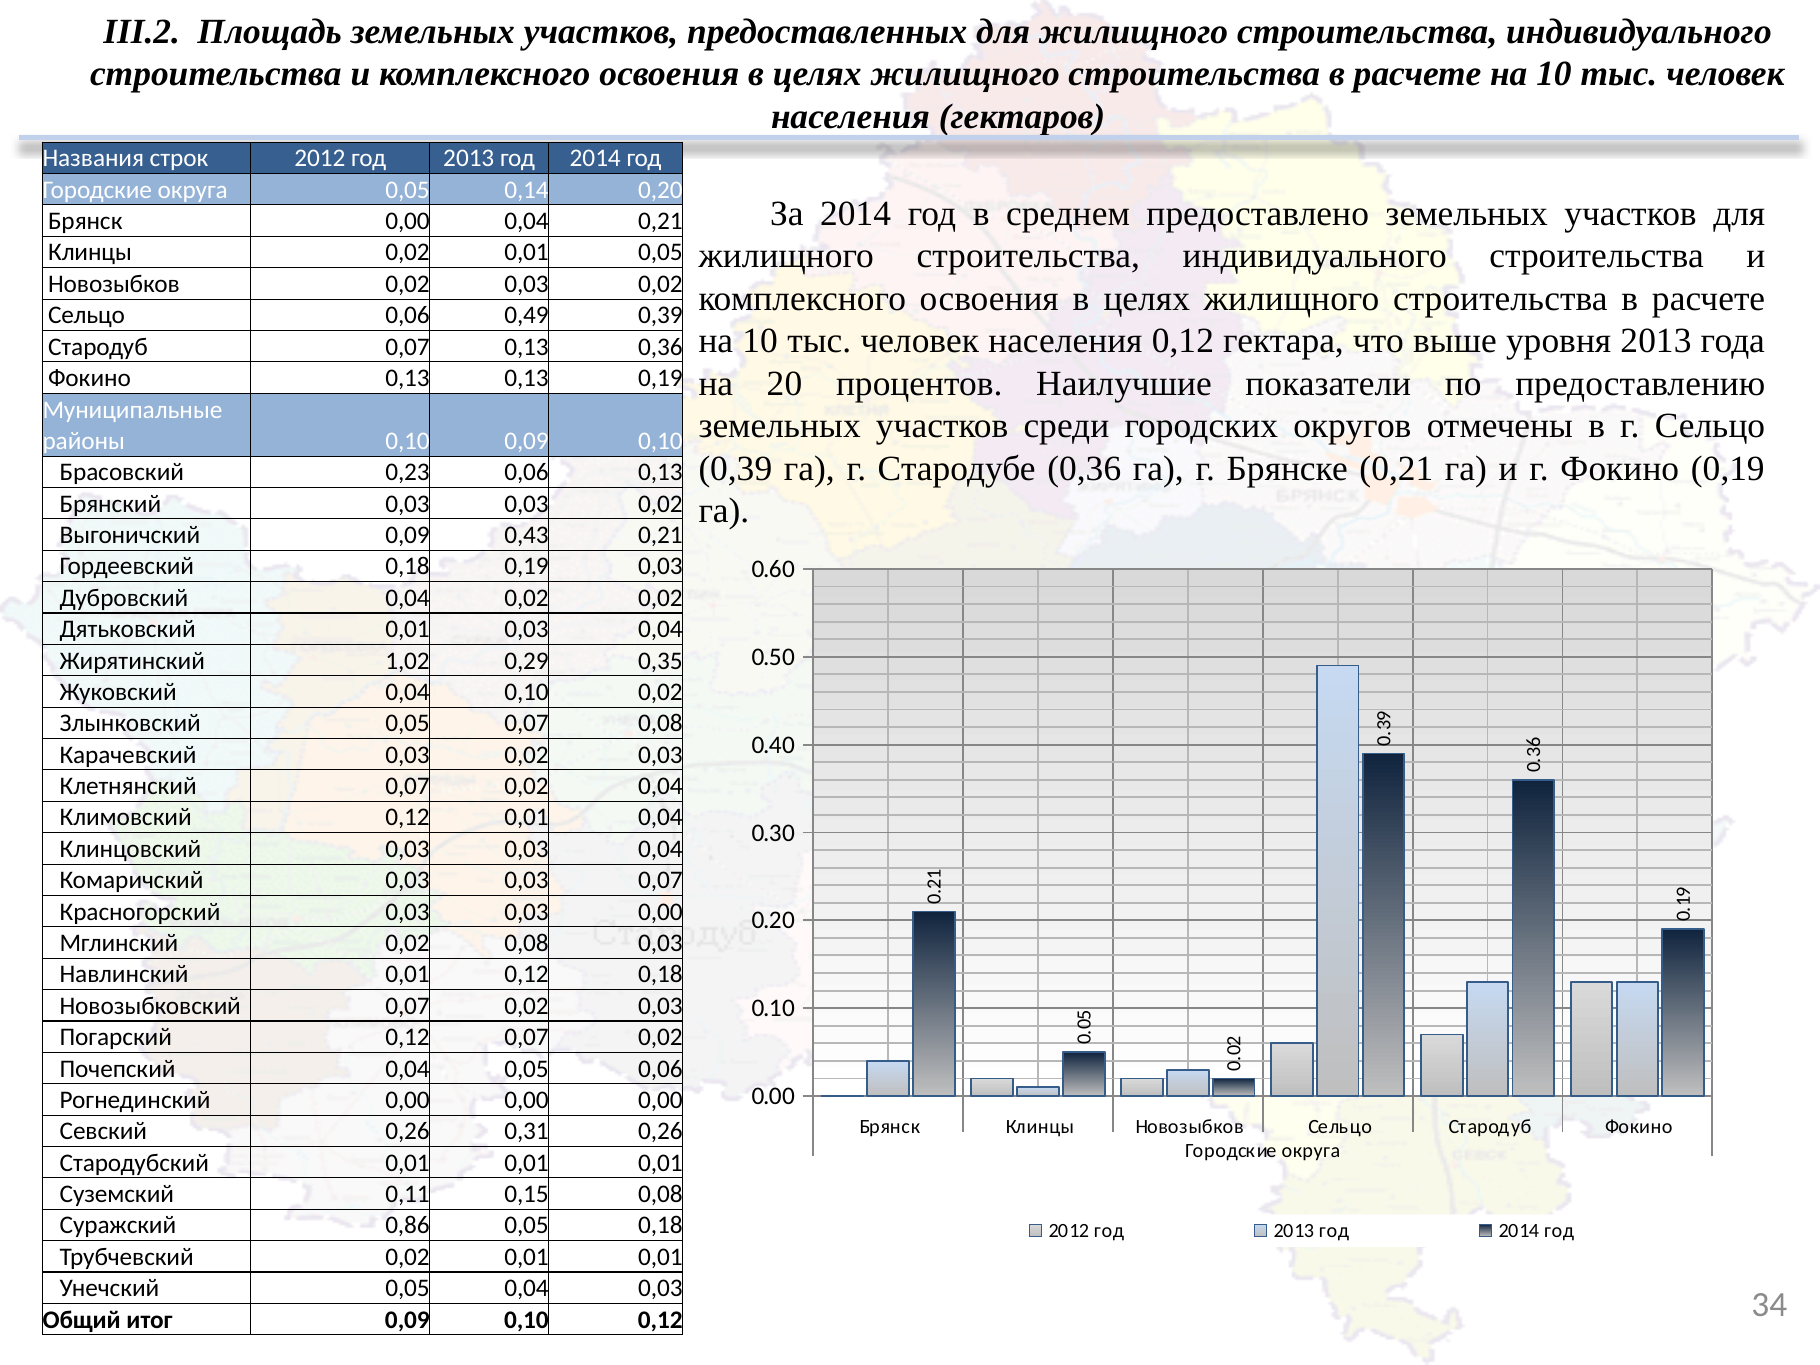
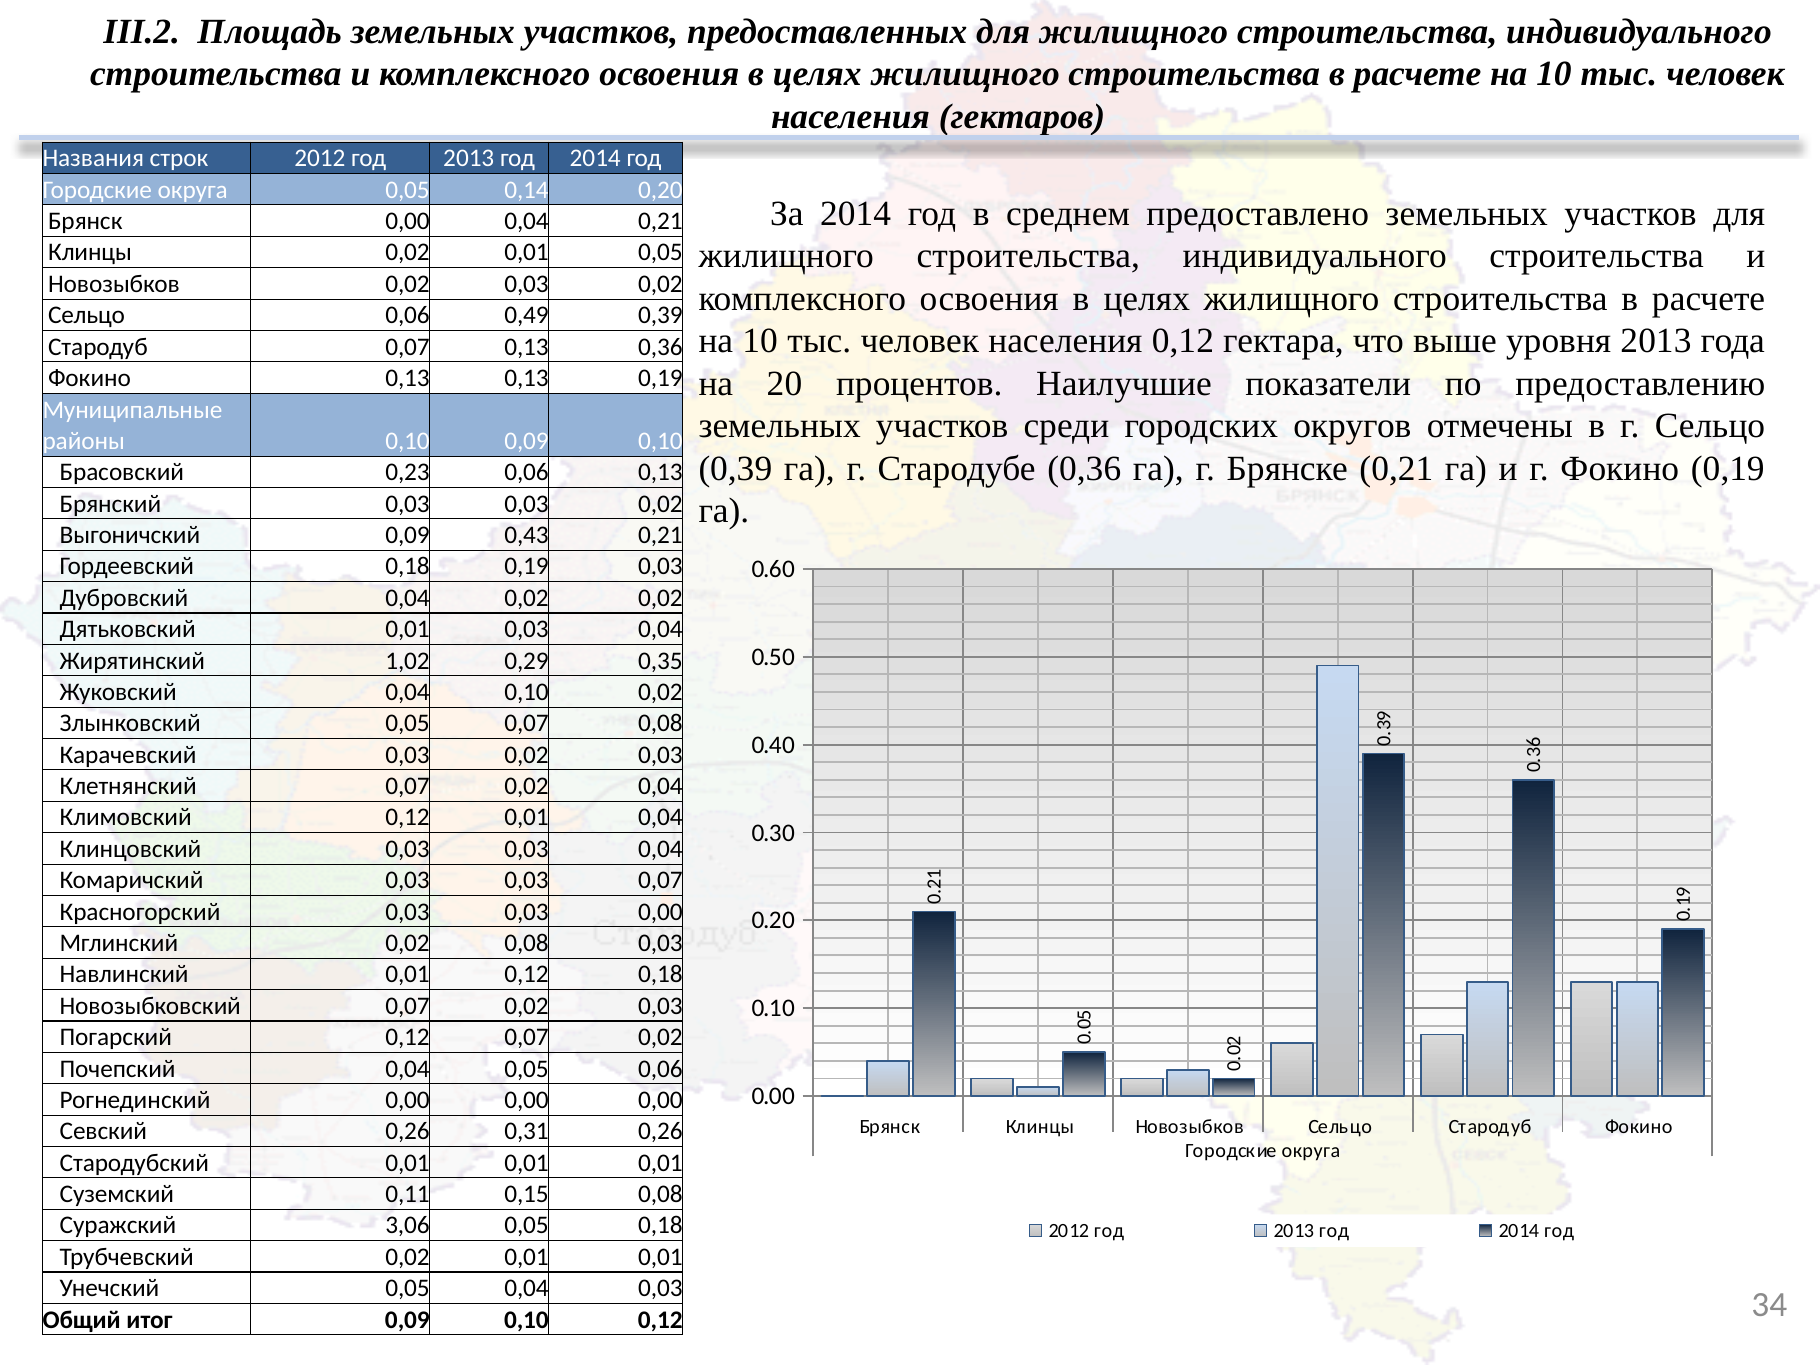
0,86: 0,86 -> 3,06
